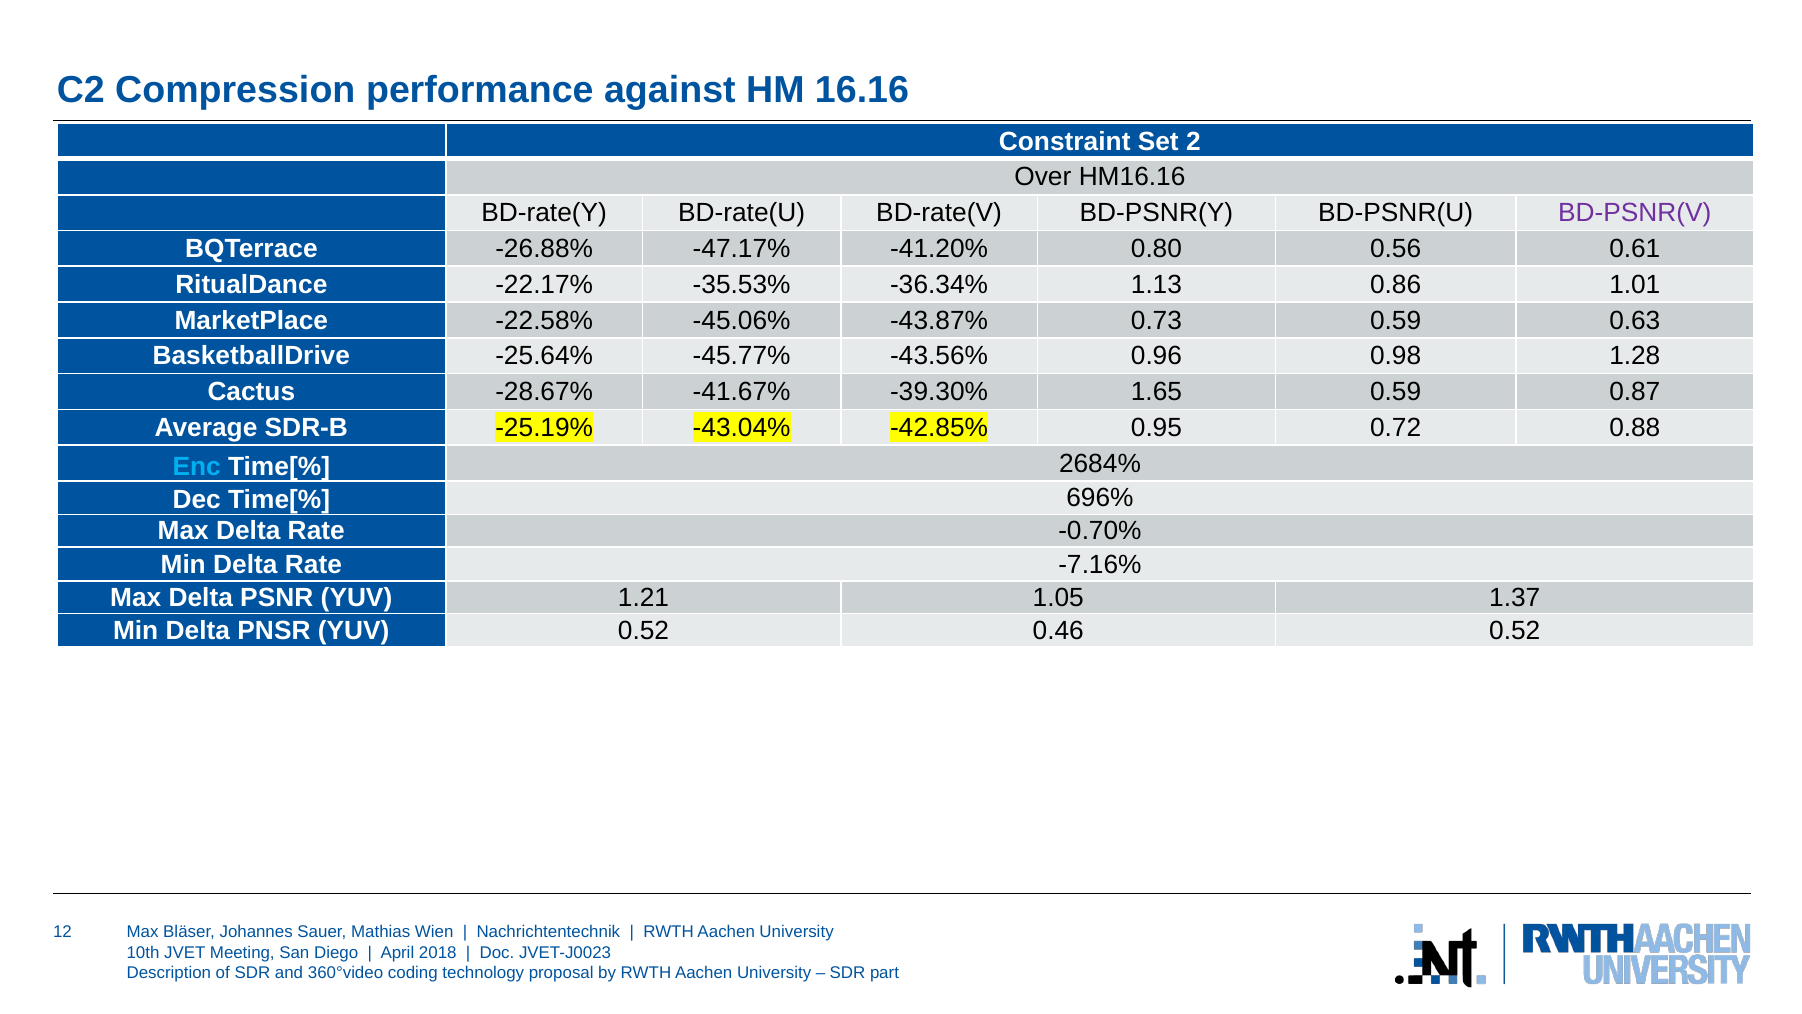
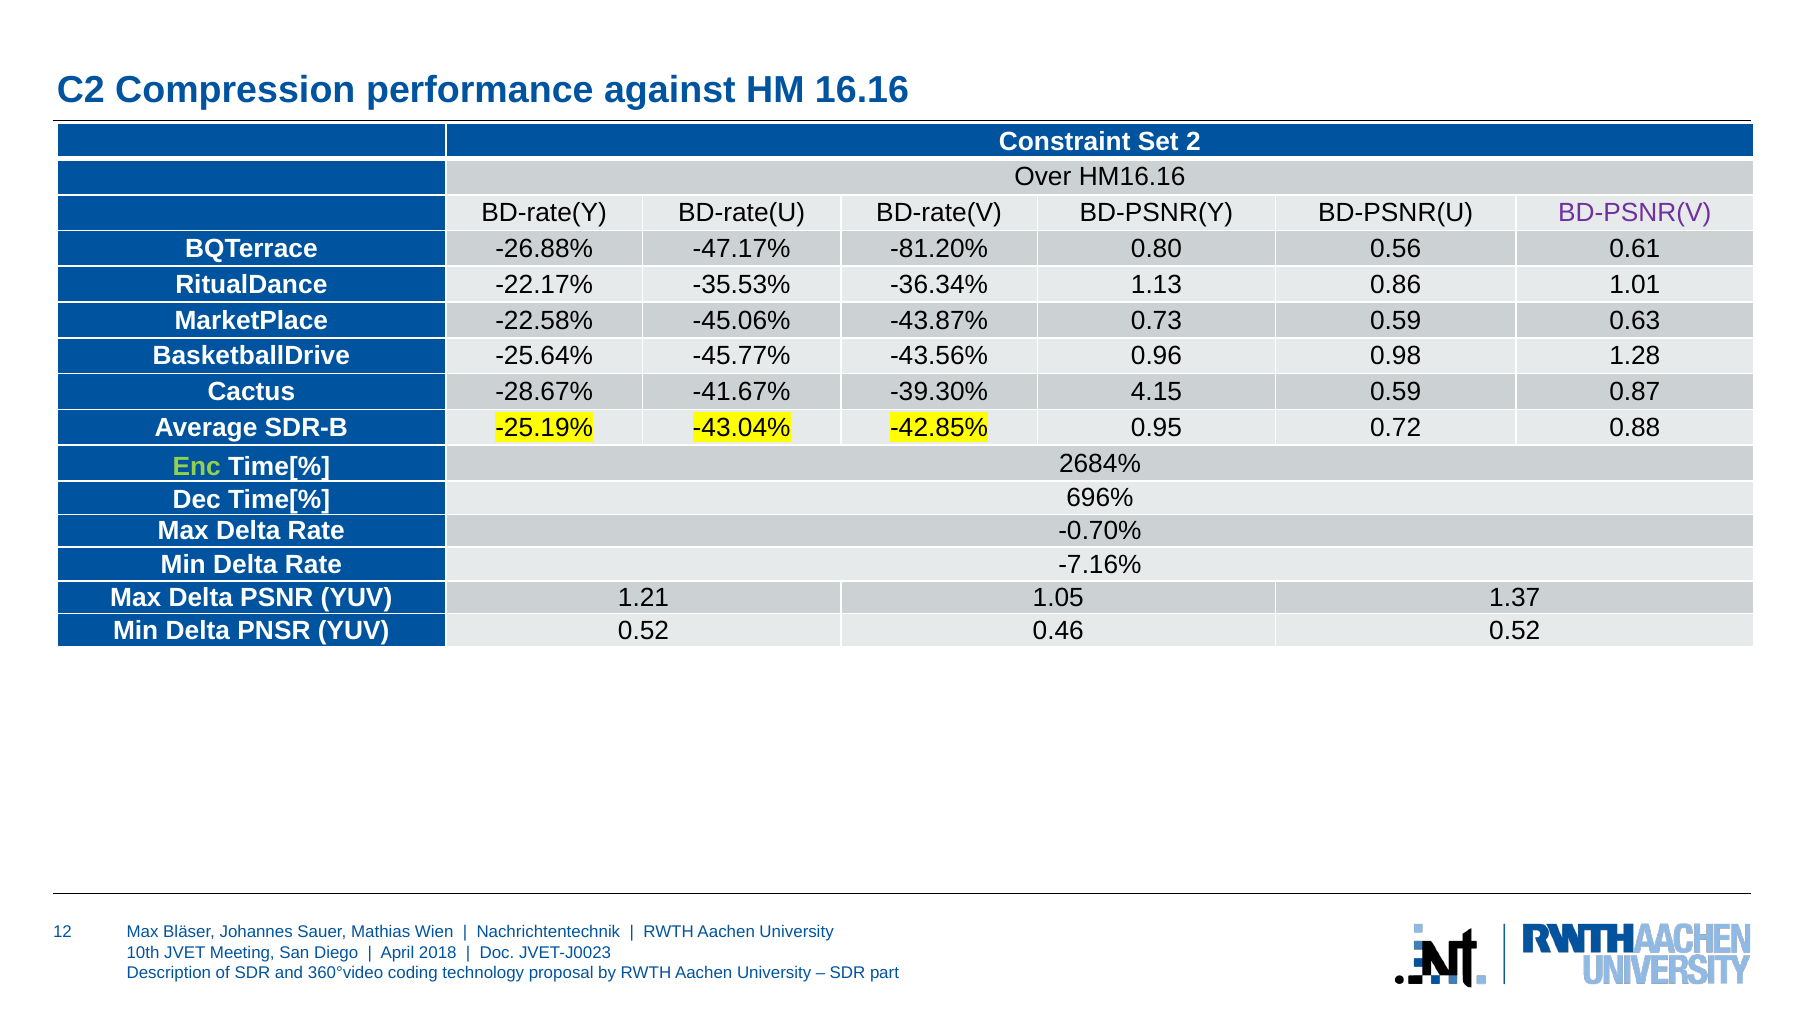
-41.20%: -41.20% -> -81.20%
1.65: 1.65 -> 4.15
Enc colour: light blue -> light green
